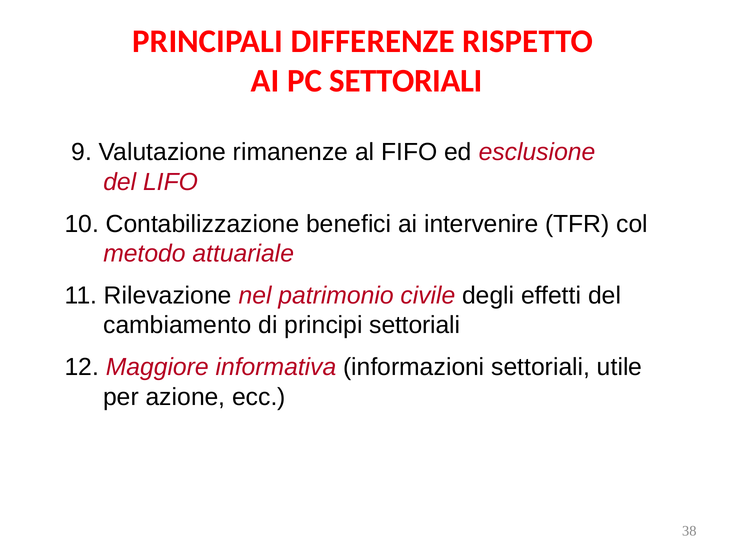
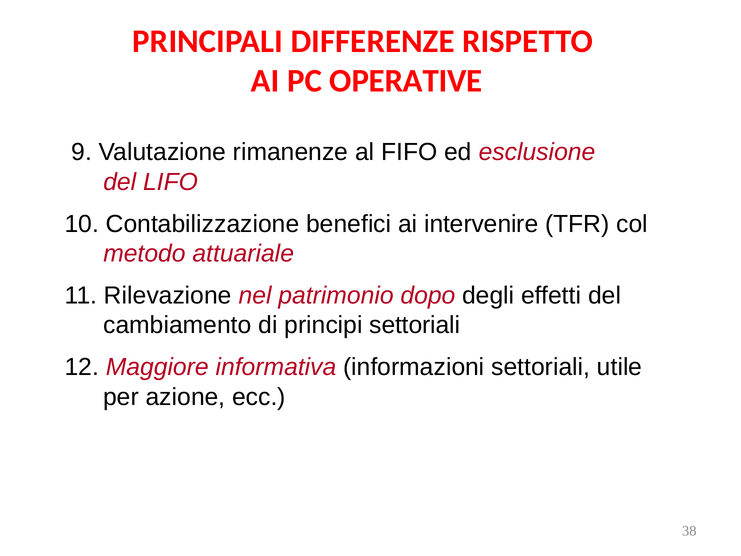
PC SETTORIALI: SETTORIALI -> OPERATIVE
civile: civile -> dopo
